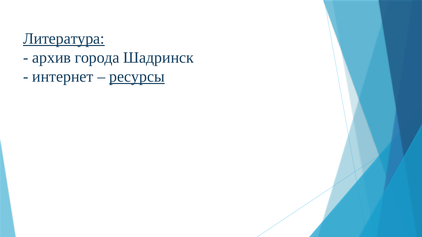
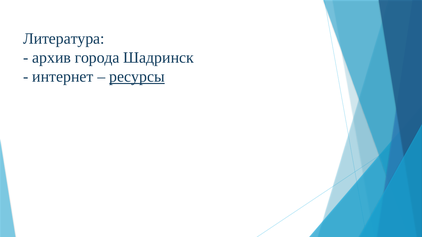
Литература underline: present -> none
